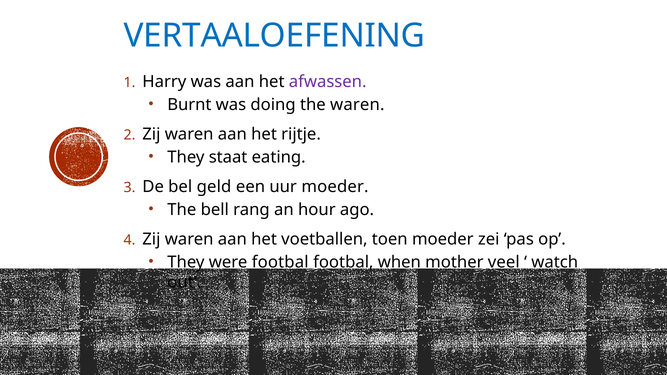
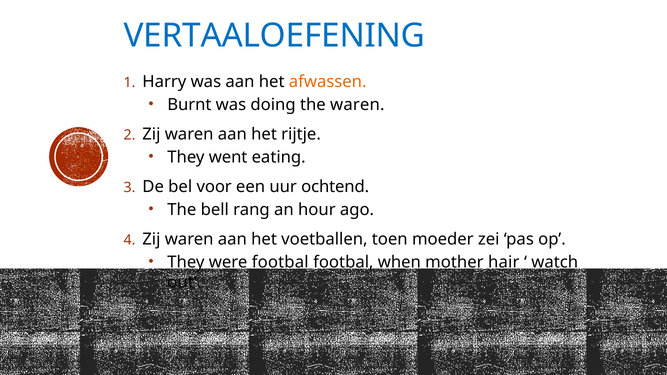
afwassen colour: purple -> orange
staat: staat -> went
geld: geld -> voor
uur moeder: moeder -> ochtend
veel: veel -> hair
